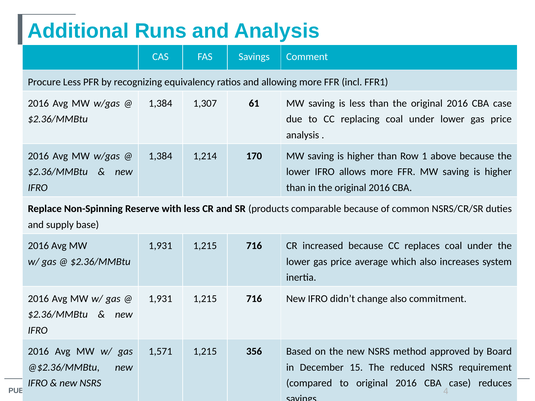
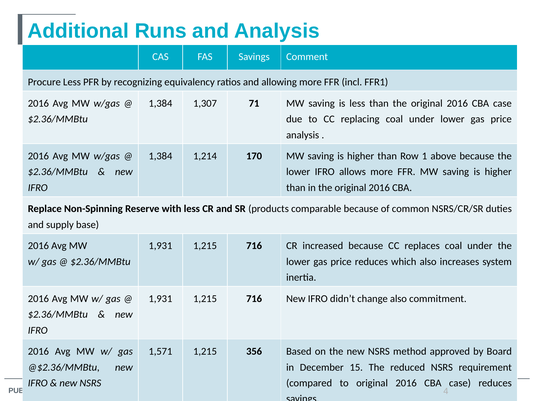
61: 61 -> 71
price average: average -> reduces
